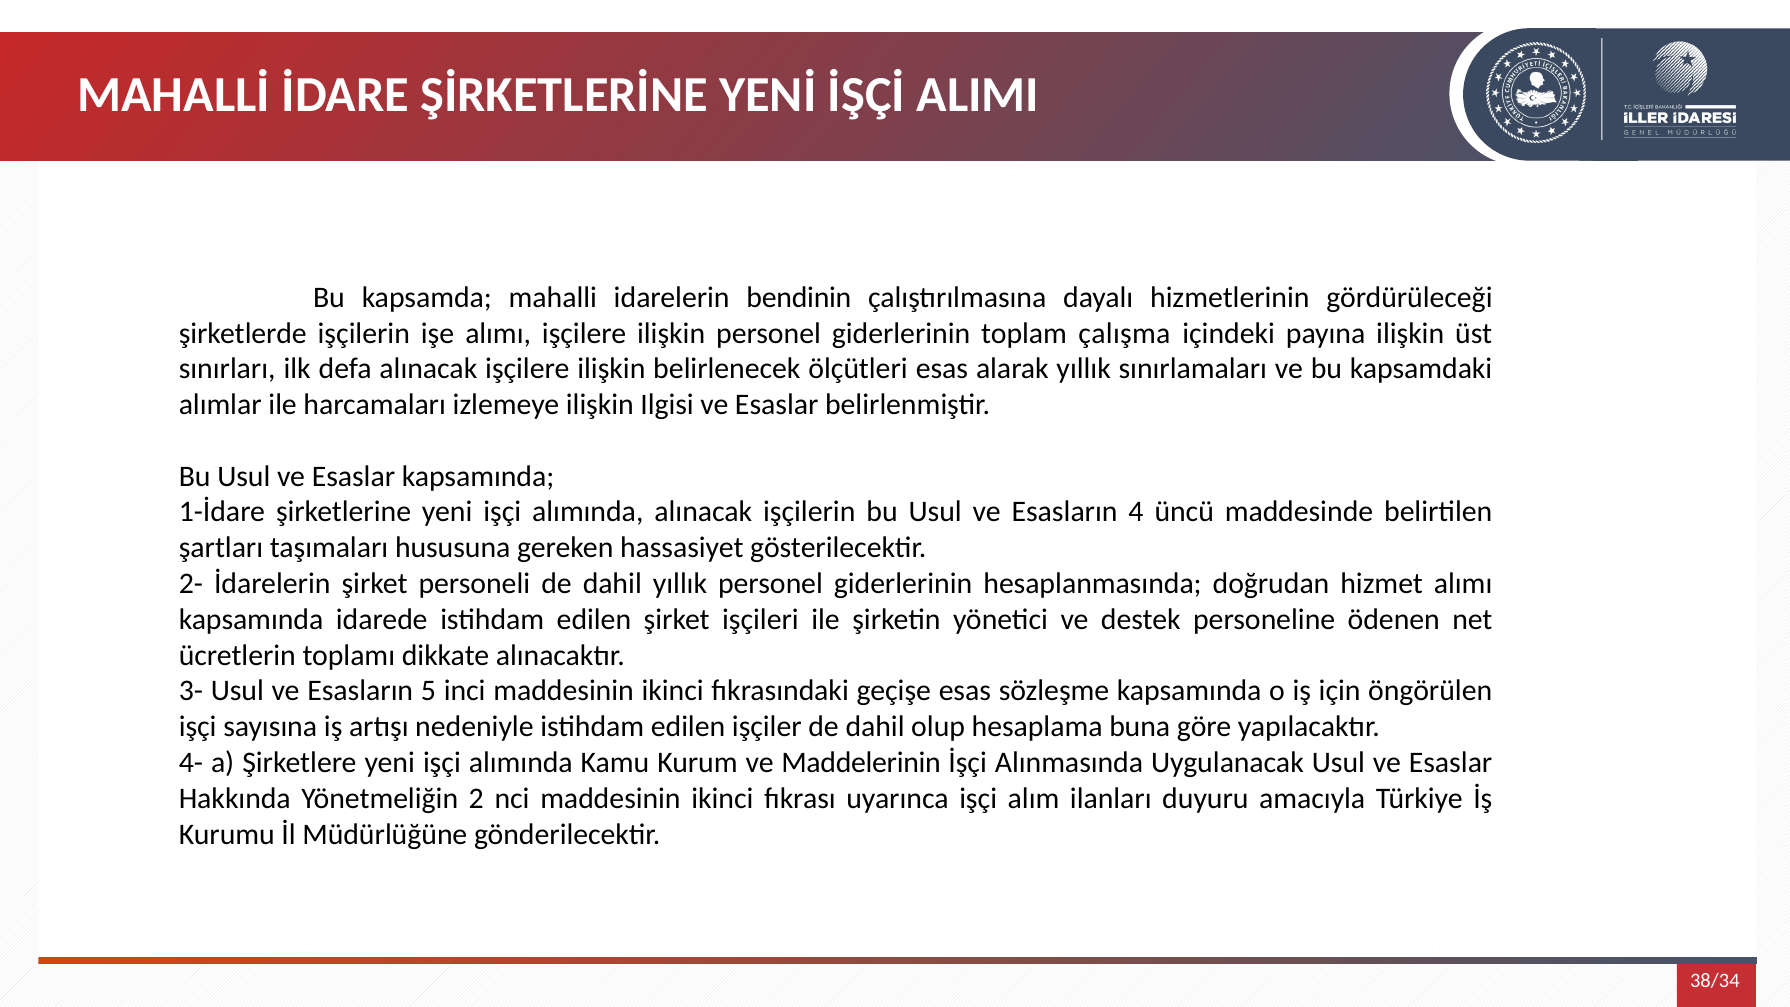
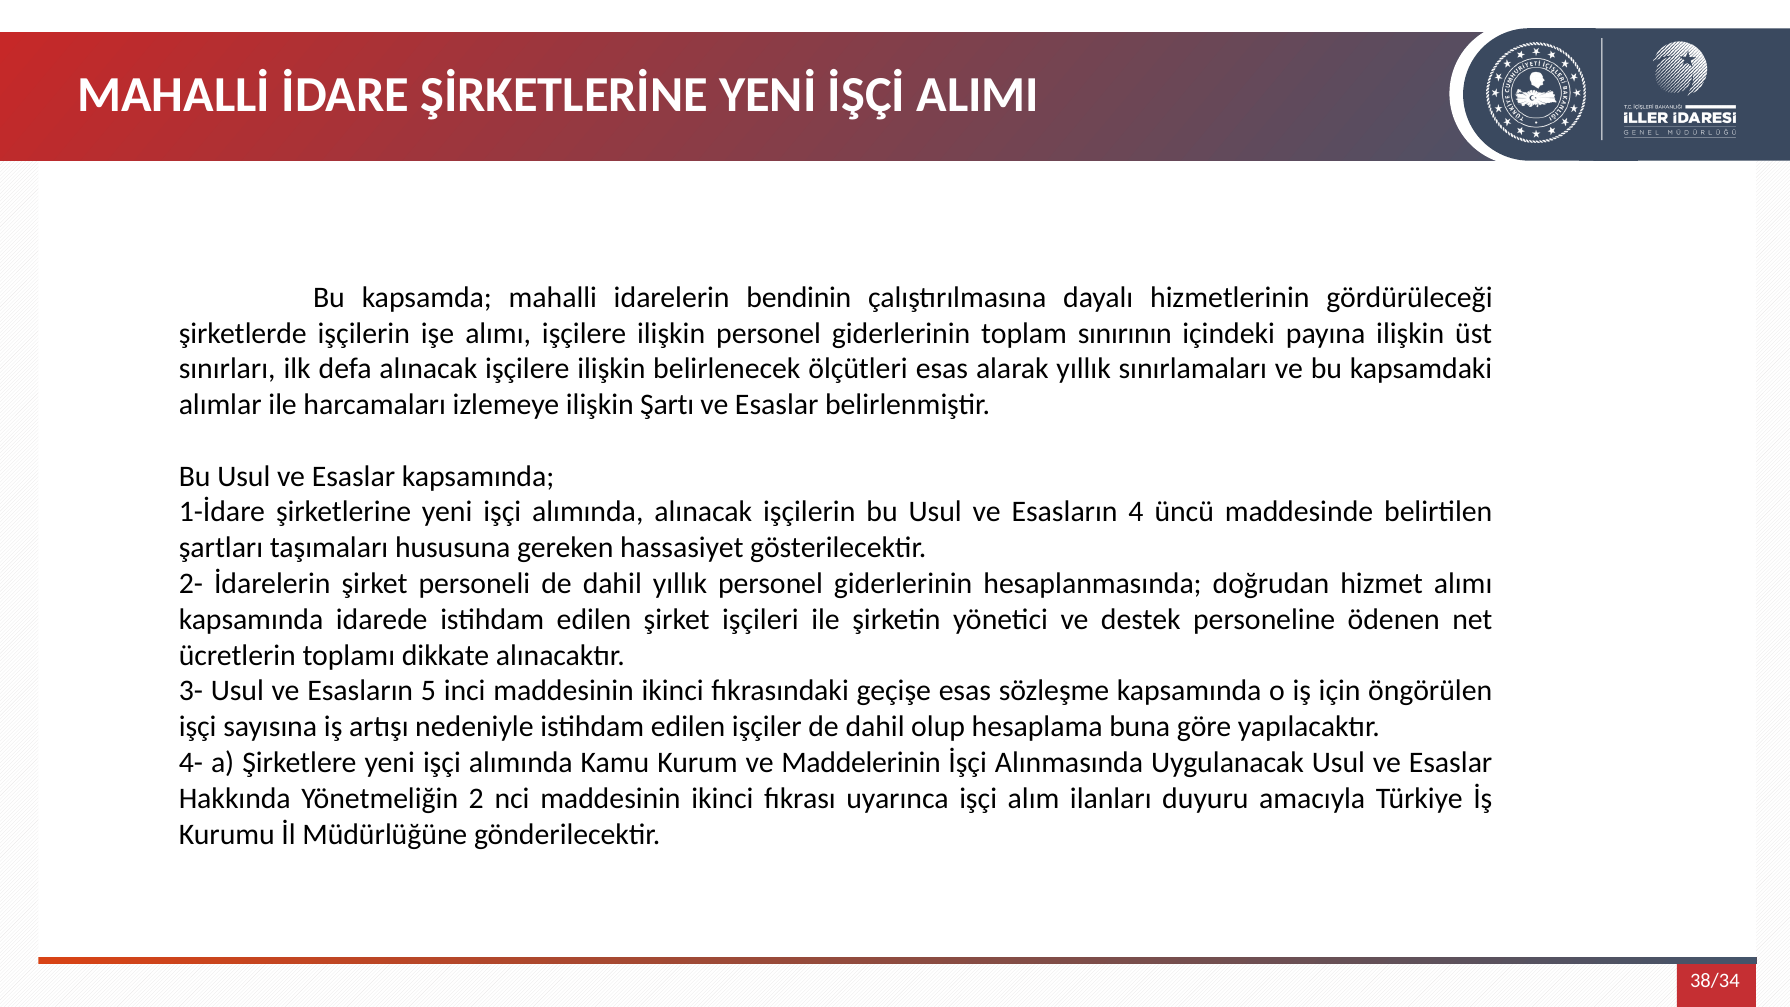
çalışma: çalışma -> sınırının
Ilgisi: Ilgisi -> Şartı
